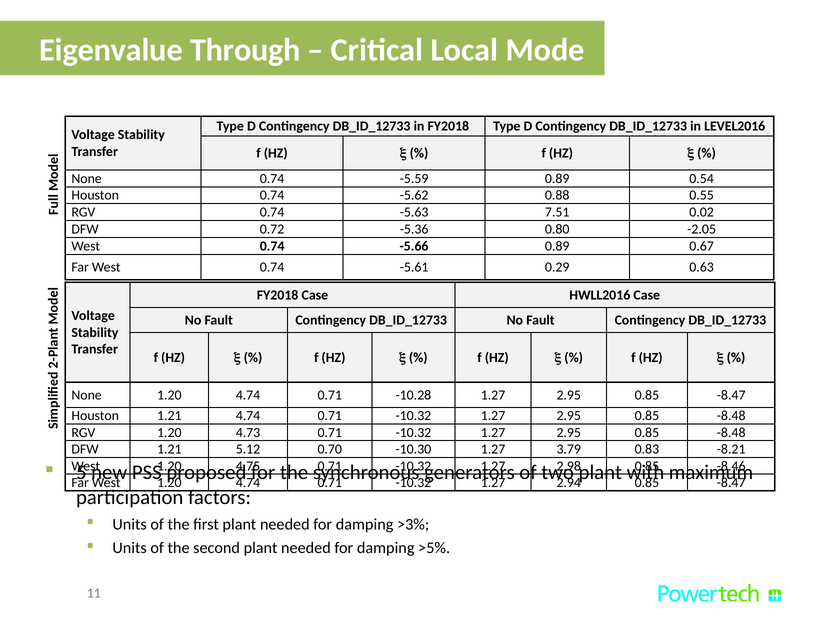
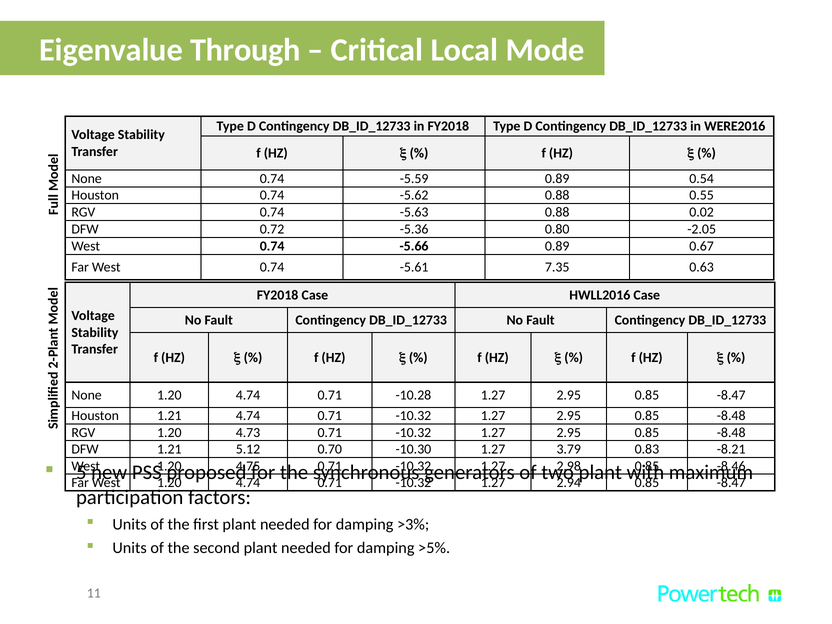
LEVEL2016: LEVEL2016 -> WERE2016
-5.63 7.51: 7.51 -> 0.88
0.29: 0.29 -> 7.35
